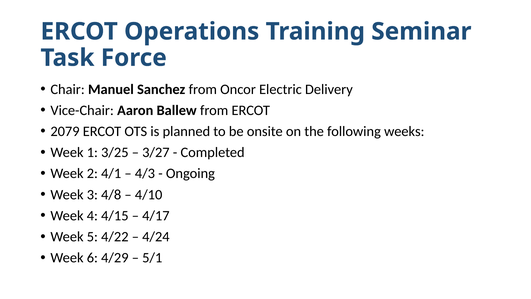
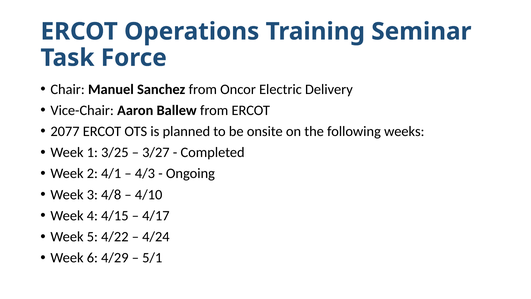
2079: 2079 -> 2077
